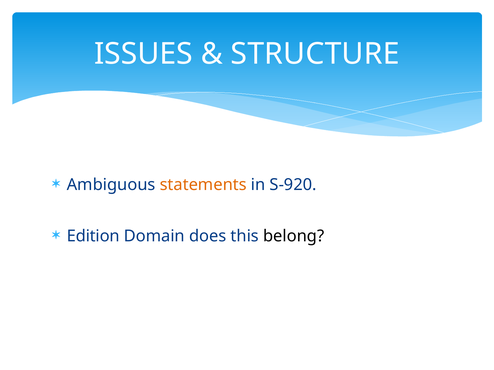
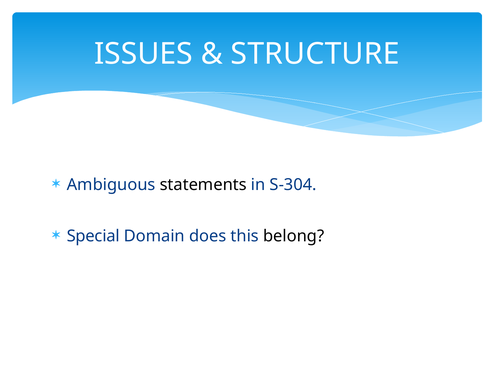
statements colour: orange -> black
S-920: S-920 -> S-304
Edition: Edition -> Special
